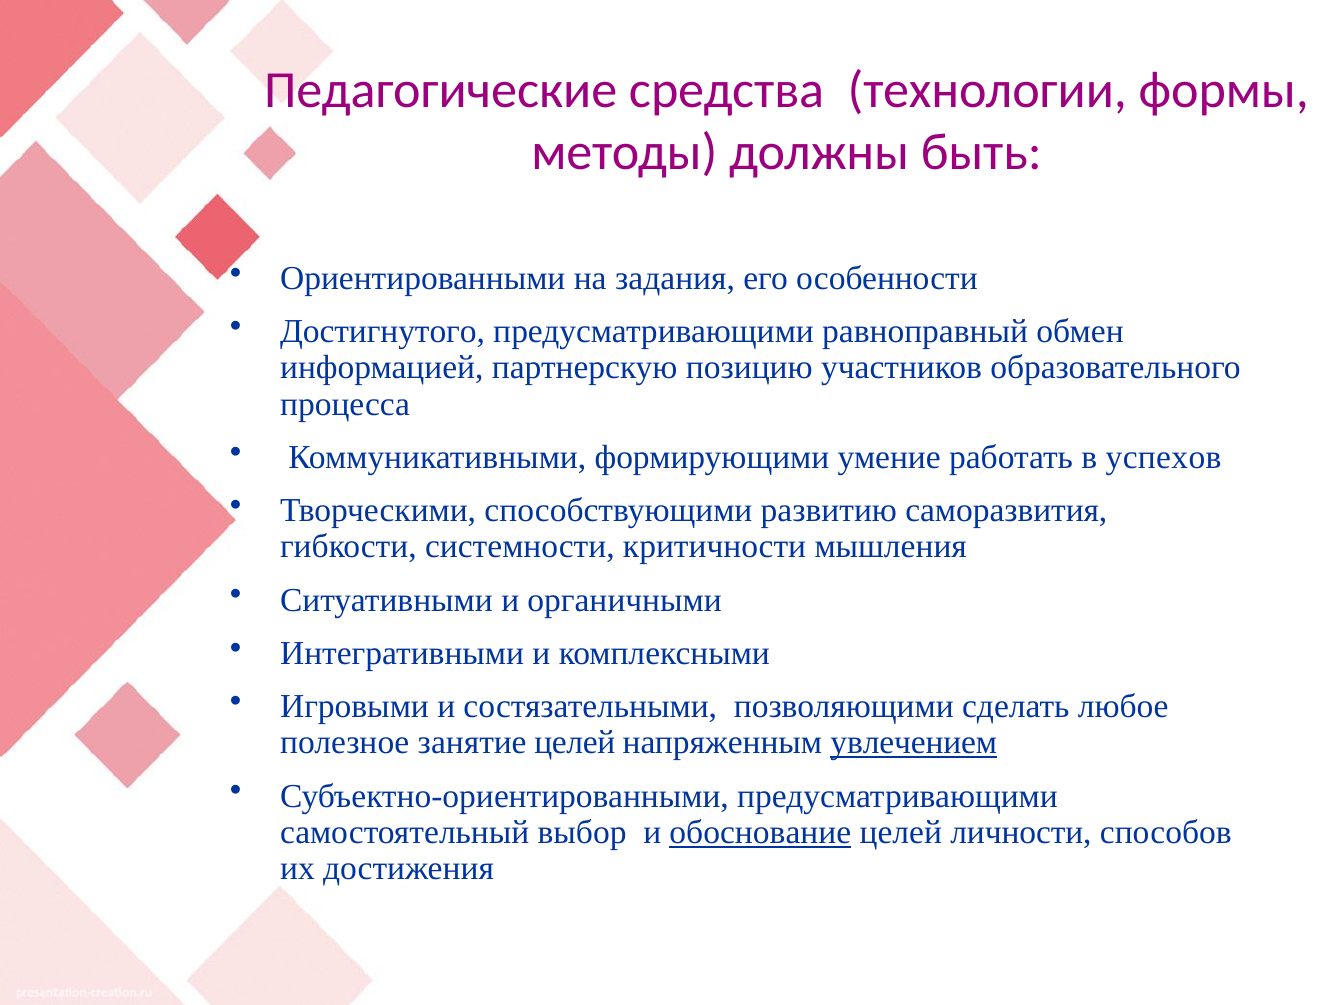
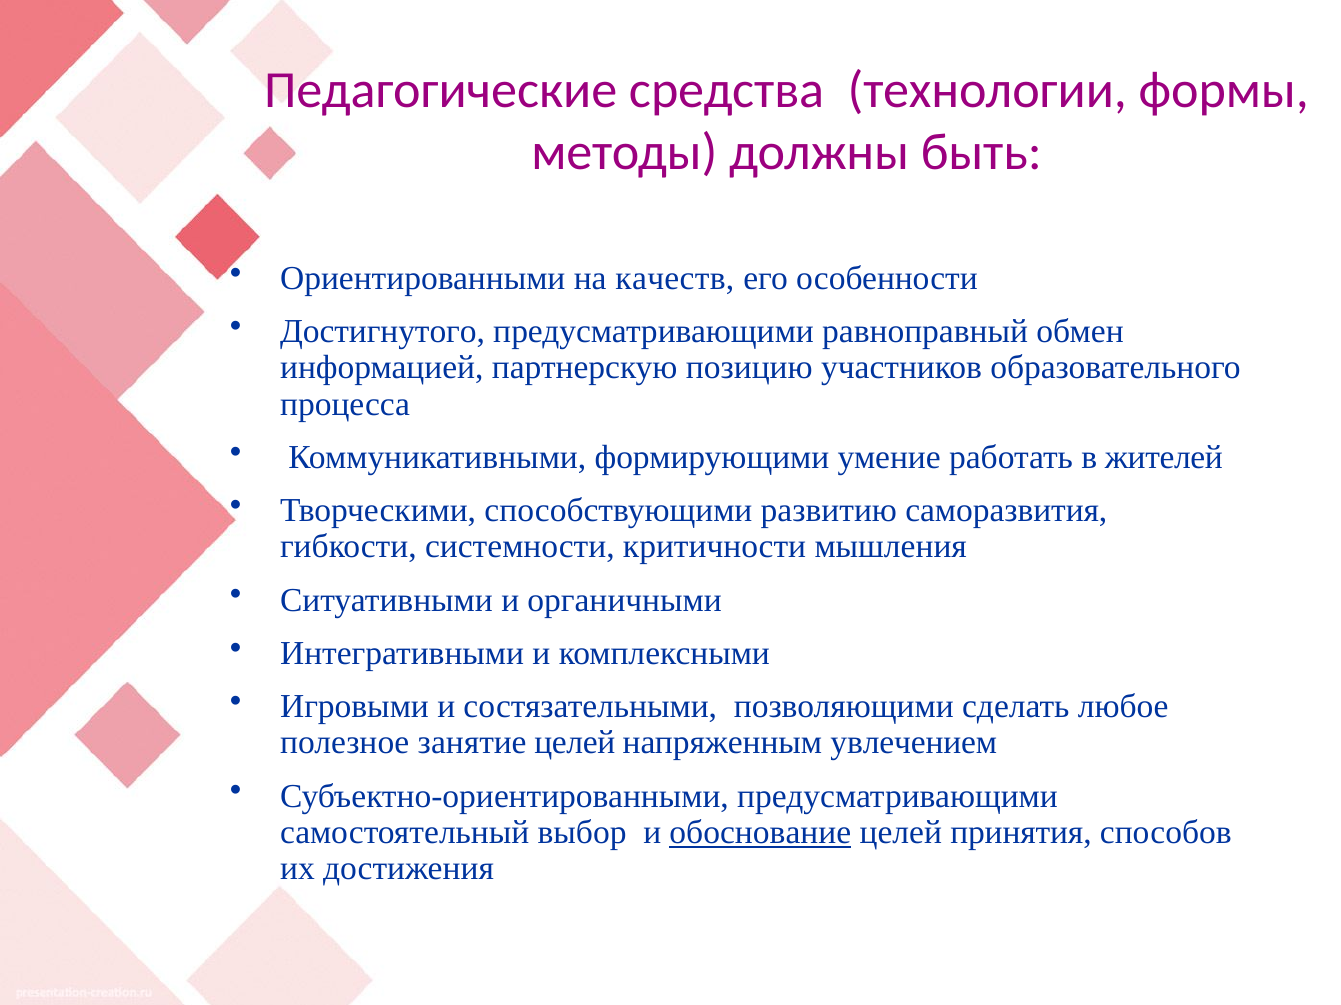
задания: задания -> качеств
успехов: успехов -> жителей
увлечением underline: present -> none
личности: личности -> принятия
